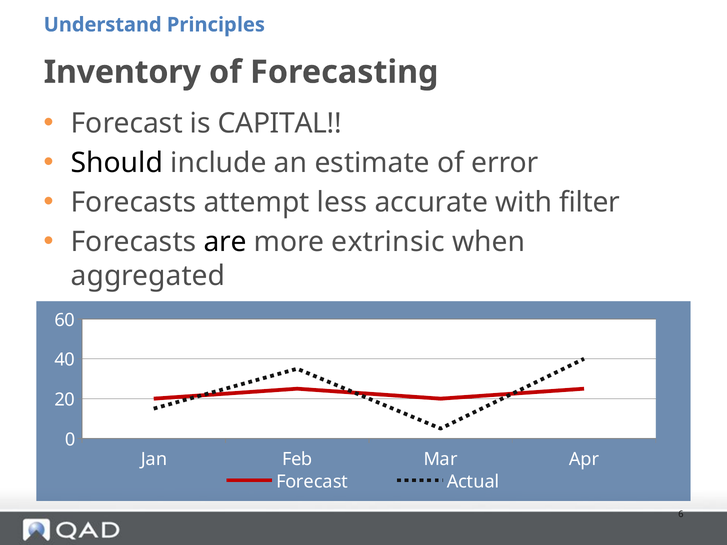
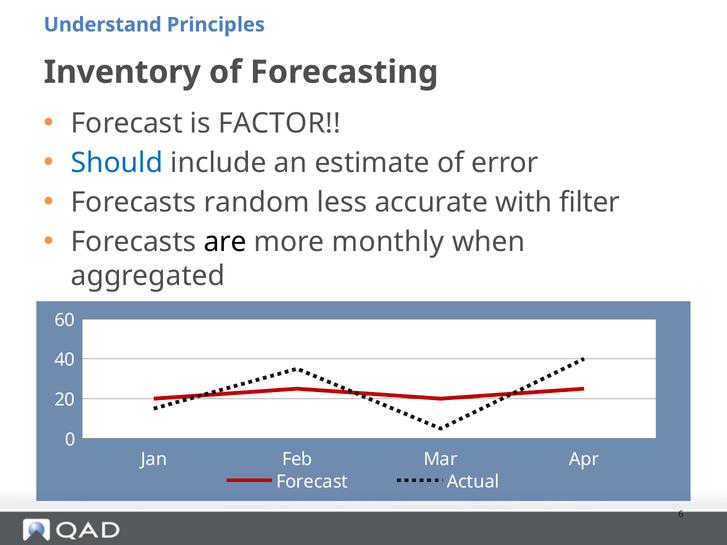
CAPITAL: CAPITAL -> FACTOR
Should colour: black -> blue
attempt: attempt -> random
extrinsic: extrinsic -> monthly
